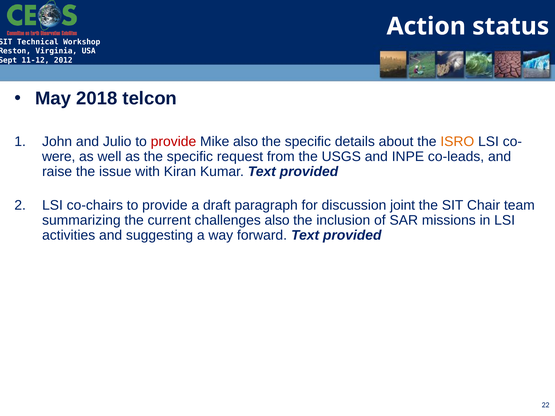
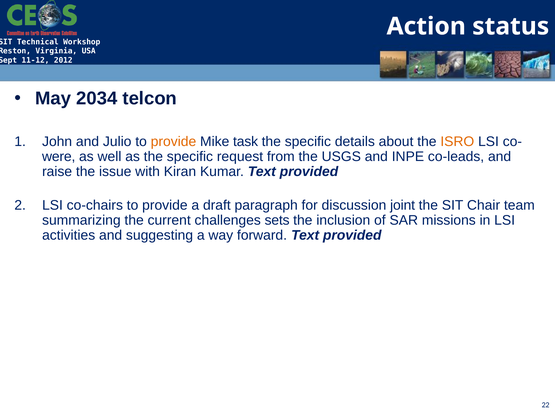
2018: 2018 -> 2034
provide at (173, 142) colour: red -> orange
Mike also: also -> task
challenges also: also -> sets
